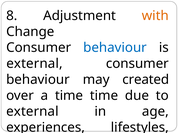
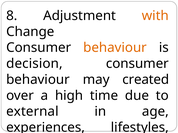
behaviour at (115, 48) colour: blue -> orange
external at (34, 64): external -> decision
a time: time -> high
